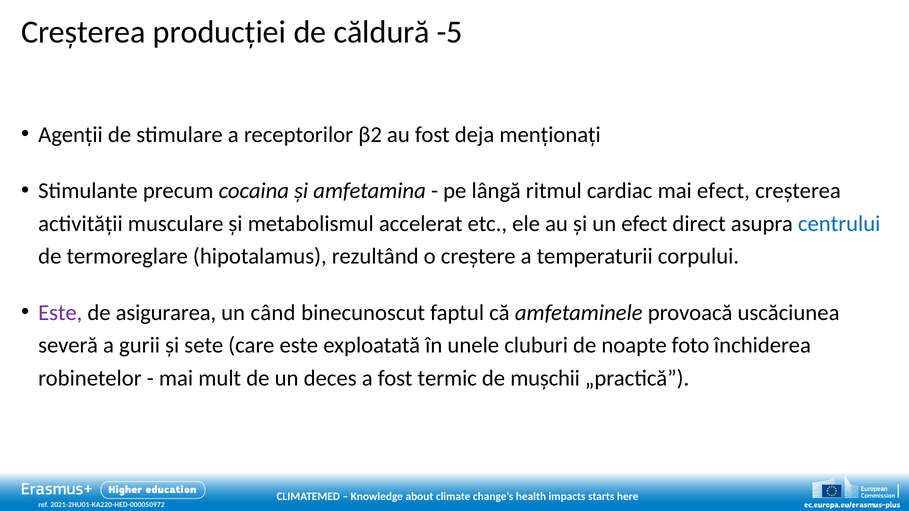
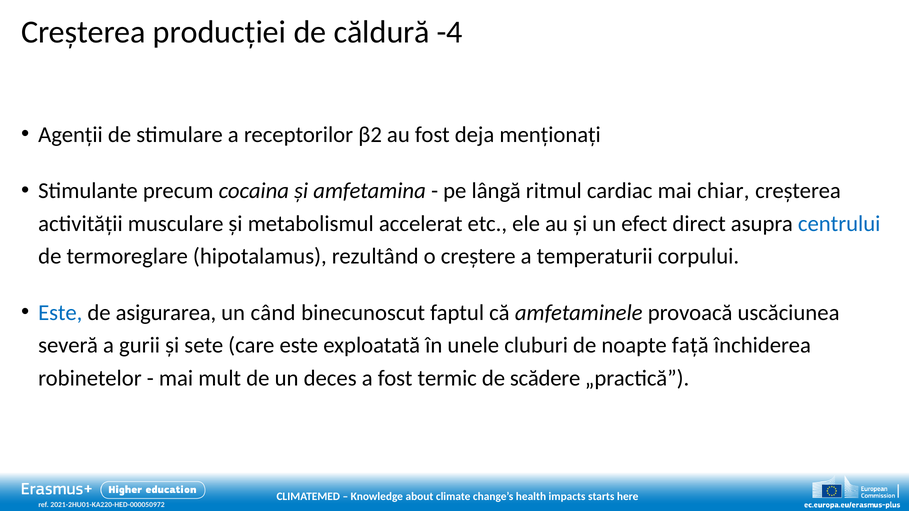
-5: -5 -> -4
mai efect: efect -> chiar
Este at (60, 313) colour: purple -> blue
foto: foto -> față
mușchii: mușchii -> scădere
